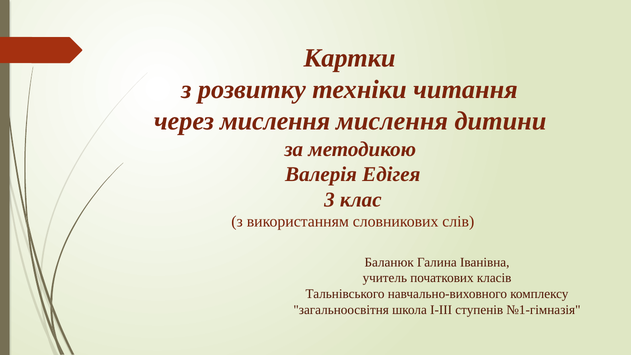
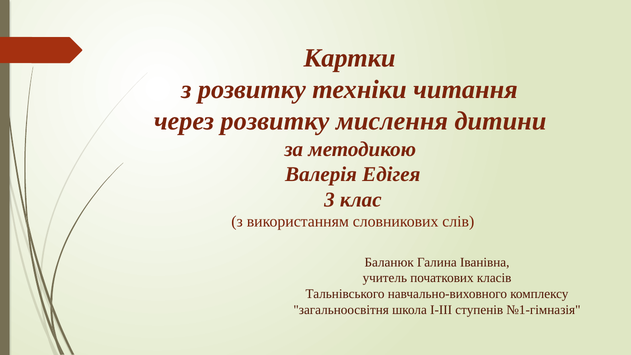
через мислення: мислення -> розвитку
